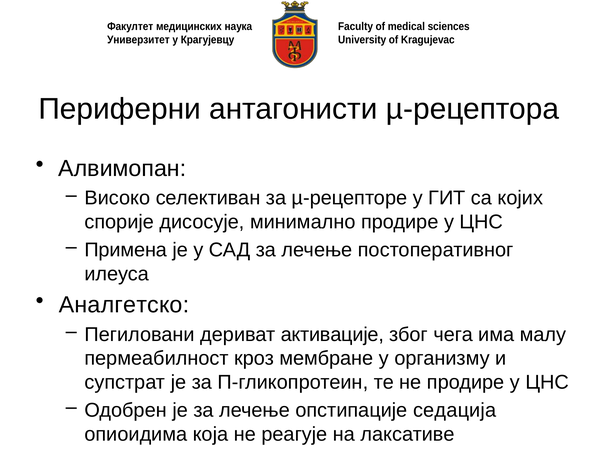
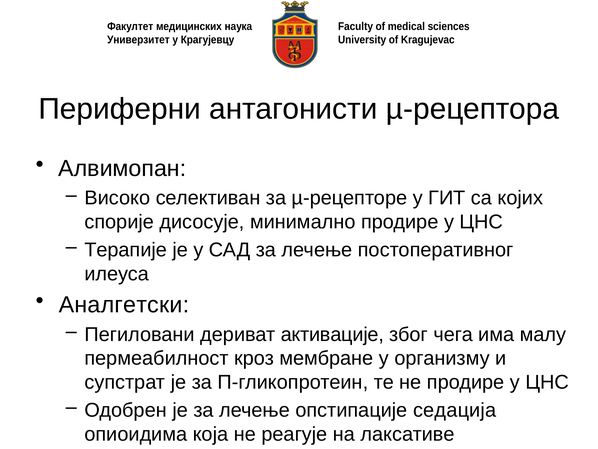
Примена: Примена -> Терапије
Аналгетско: Аналгетско -> Аналгетски
